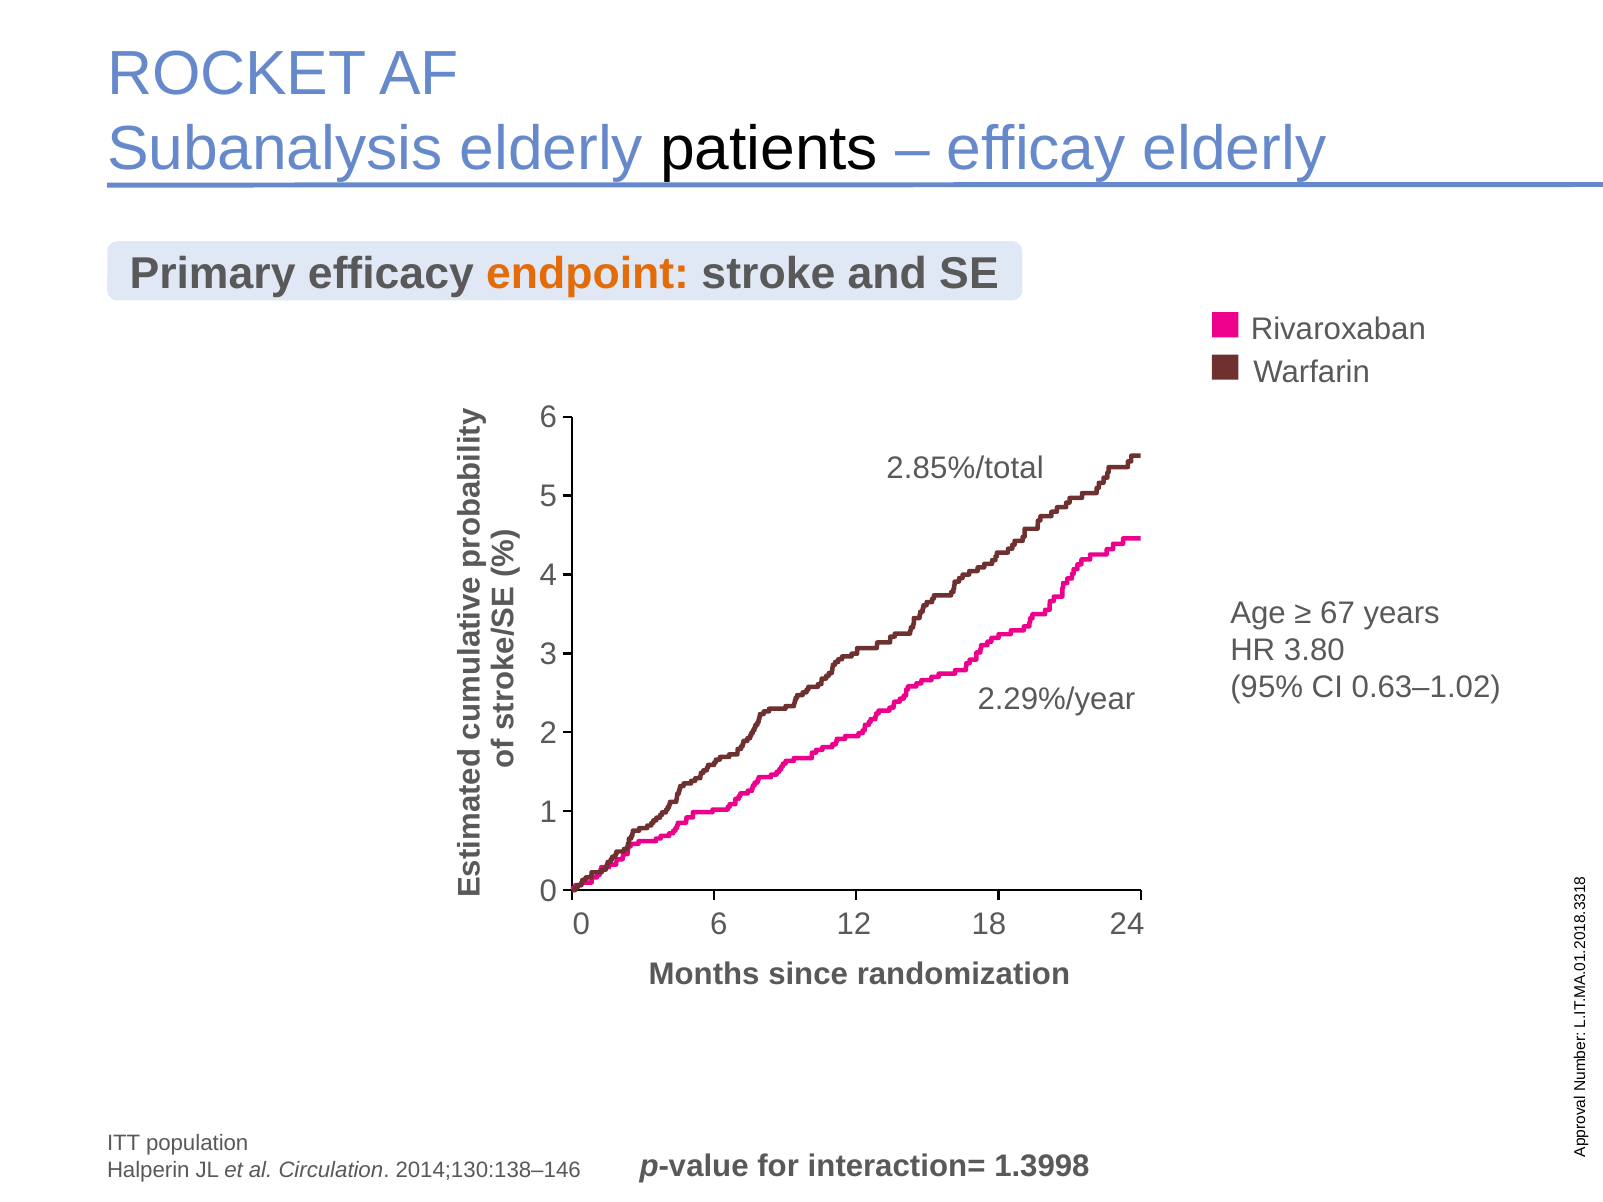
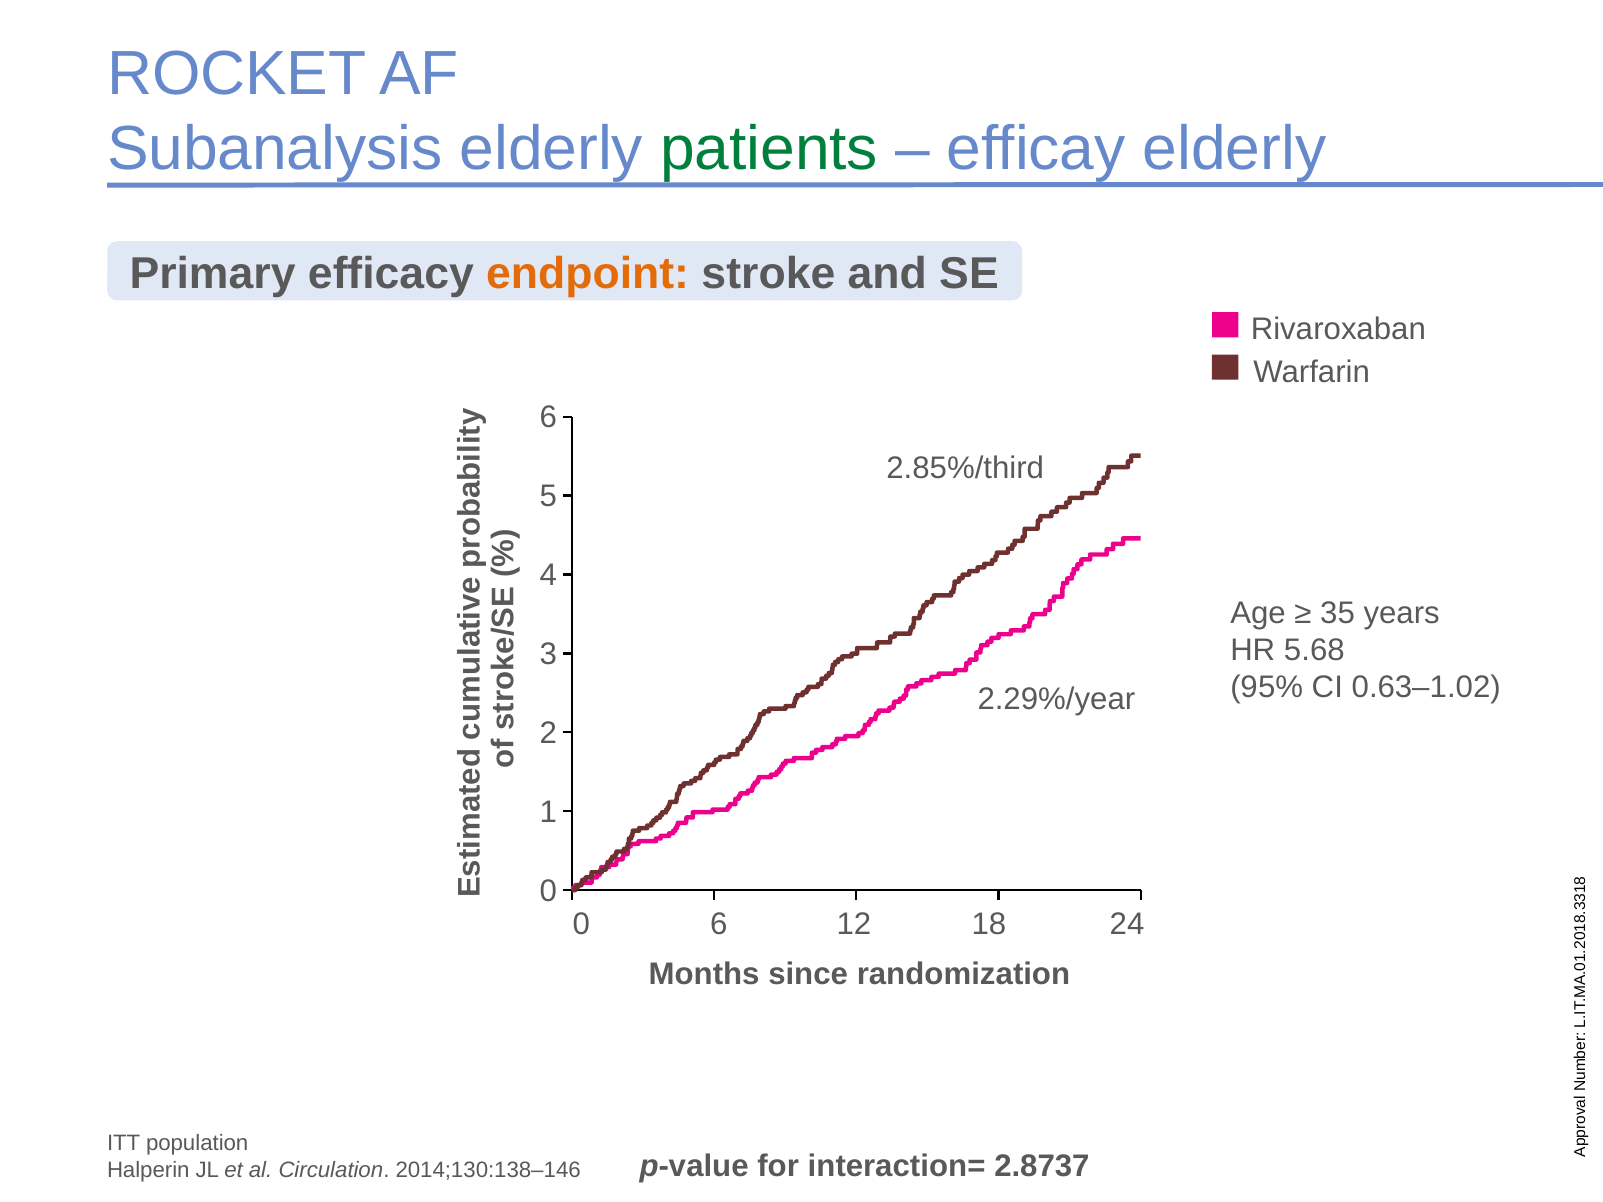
patients colour: black -> green
2.85%/total: 2.85%/total -> 2.85%/third
67: 67 -> 35
3.80: 3.80 -> 5.68
1.3998: 1.3998 -> 2.8737
